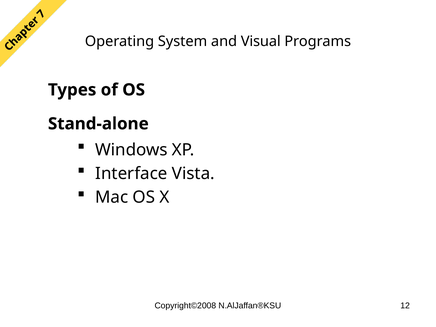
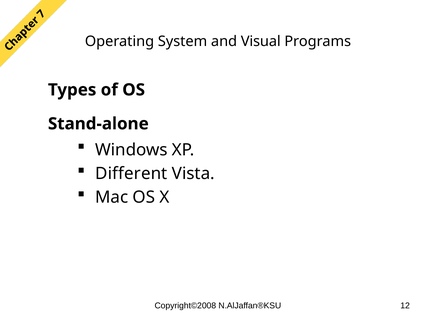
Interface: Interface -> Different
